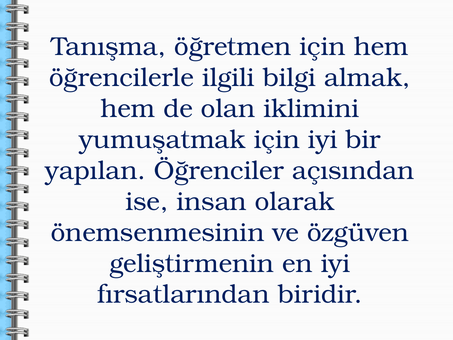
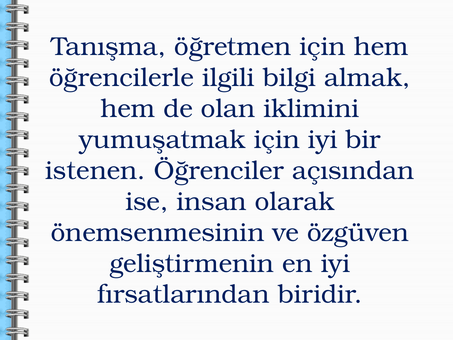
yapılan: yapılan -> istenen
